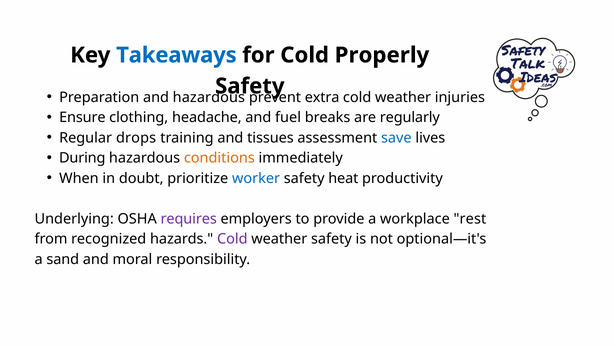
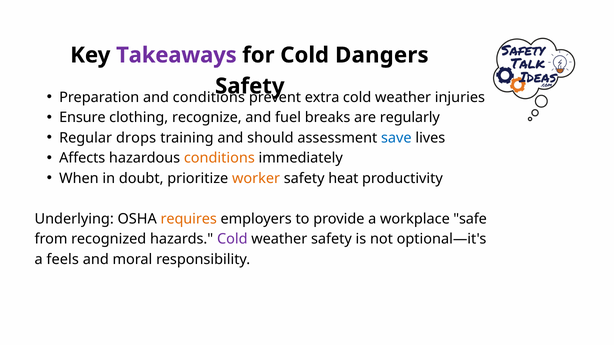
Takeaways colour: blue -> purple
Properly: Properly -> Dangers
and hazardous: hazardous -> conditions
headache: headache -> recognize
tissues: tissues -> should
During: During -> Affects
worker colour: blue -> orange
requires colour: purple -> orange
rest: rest -> safe
sand: sand -> feels
